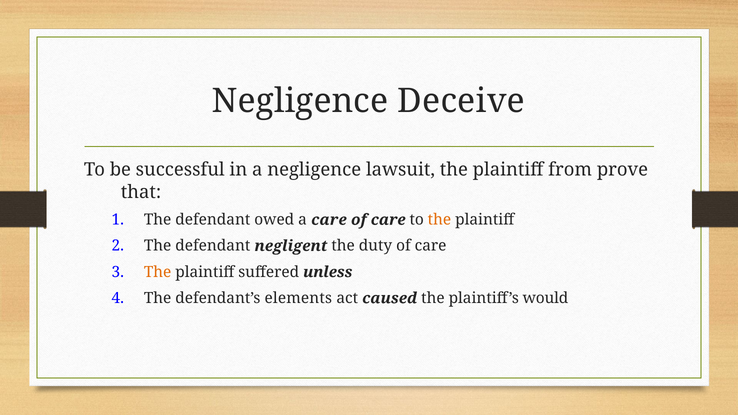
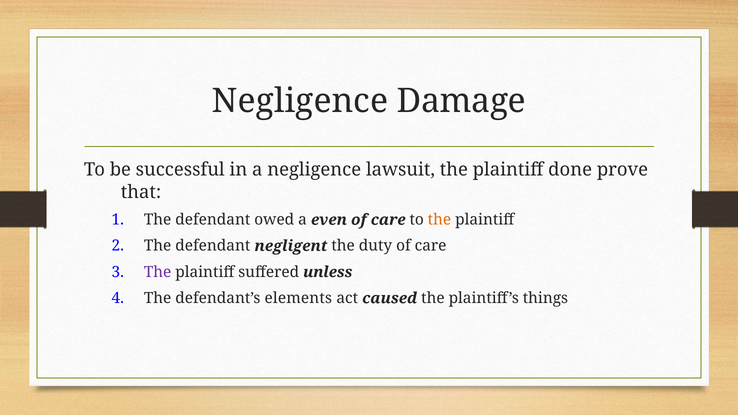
Deceive: Deceive -> Damage
from: from -> done
a care: care -> even
The at (158, 272) colour: orange -> purple
would: would -> things
